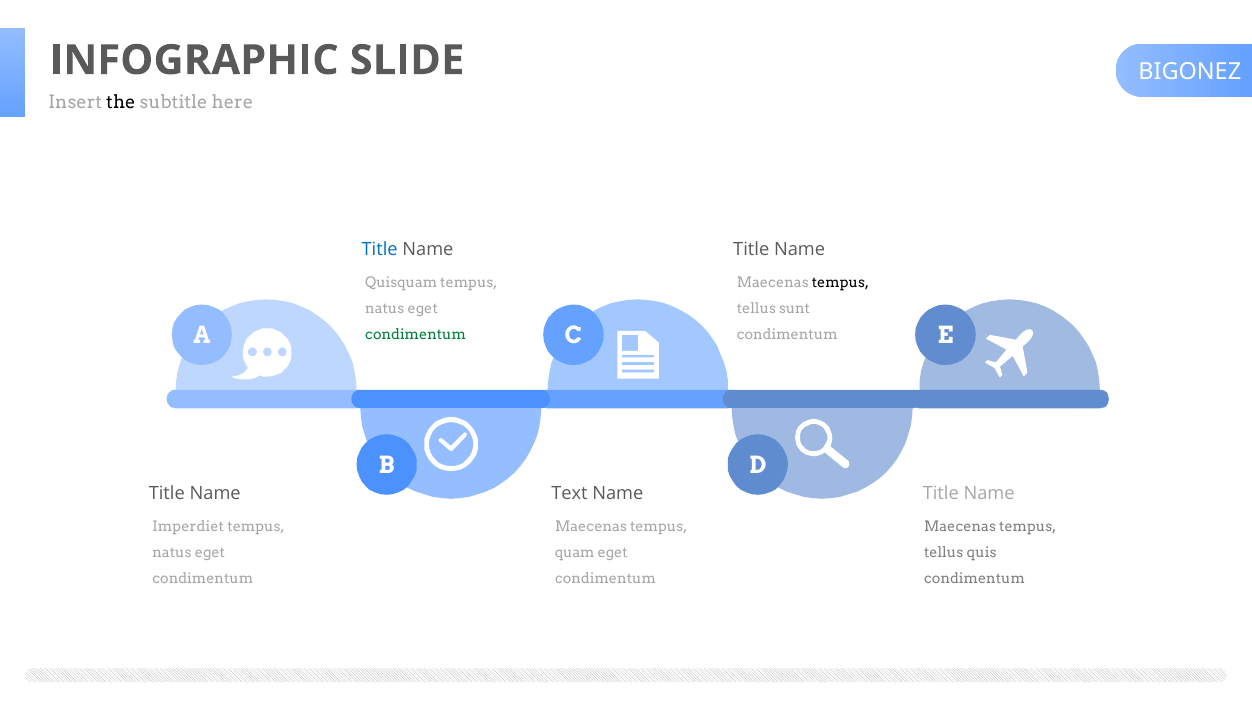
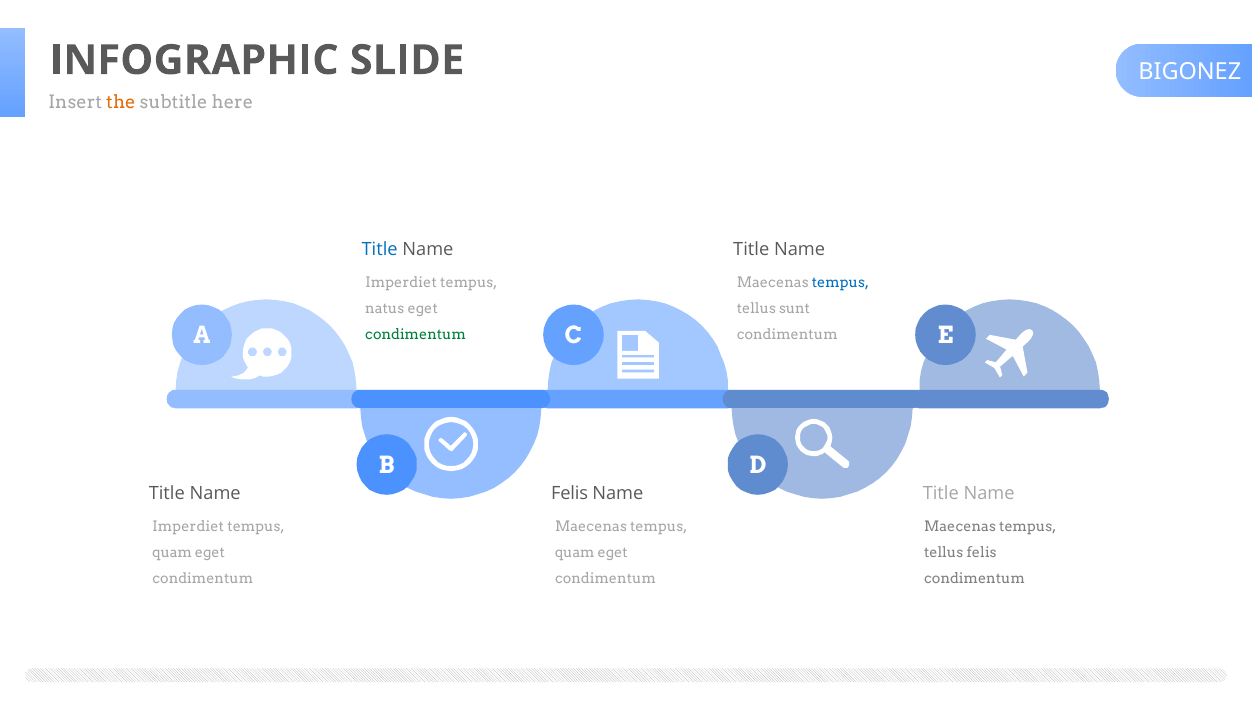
the colour: black -> orange
Quisquam at (401, 283): Quisquam -> Imperdiet
tempus at (840, 283) colour: black -> blue
Text at (570, 494): Text -> Felis
natus at (172, 553): natus -> quam
tellus quis: quis -> felis
